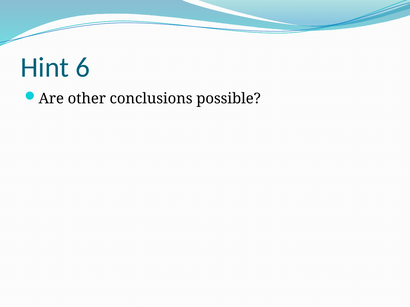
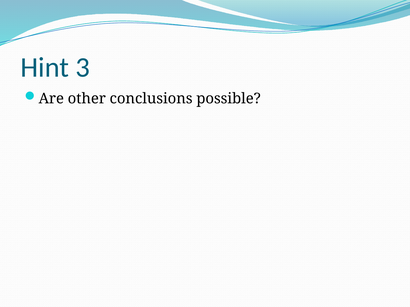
6: 6 -> 3
